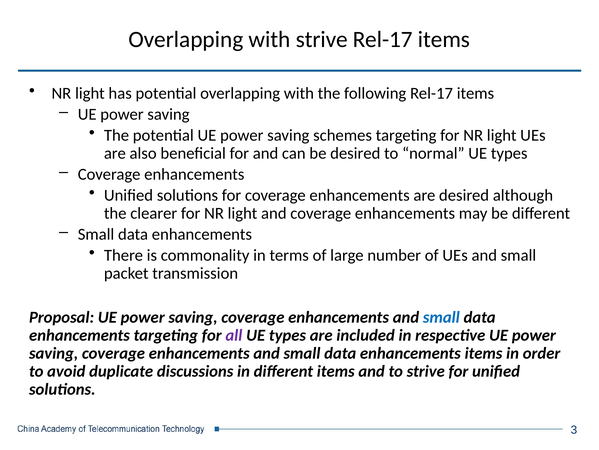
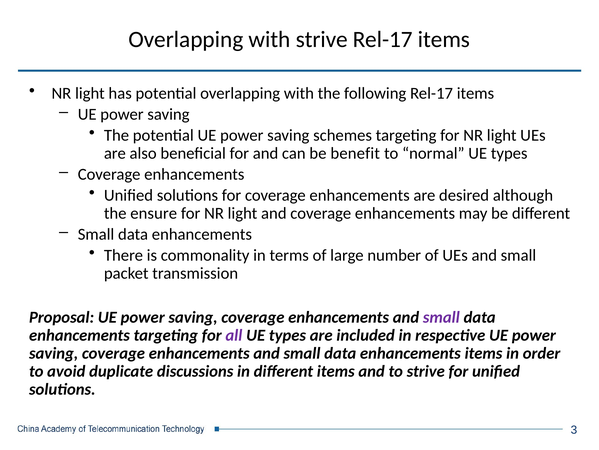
be desired: desired -> benefit
clearer: clearer -> ensure
small at (441, 317) colour: blue -> purple
